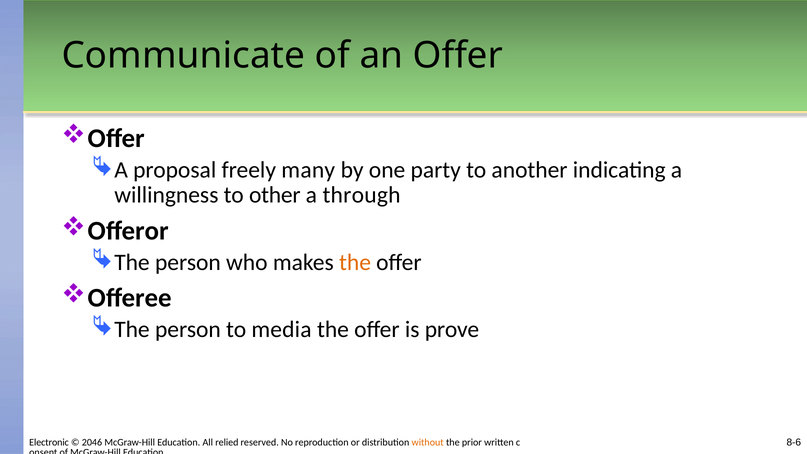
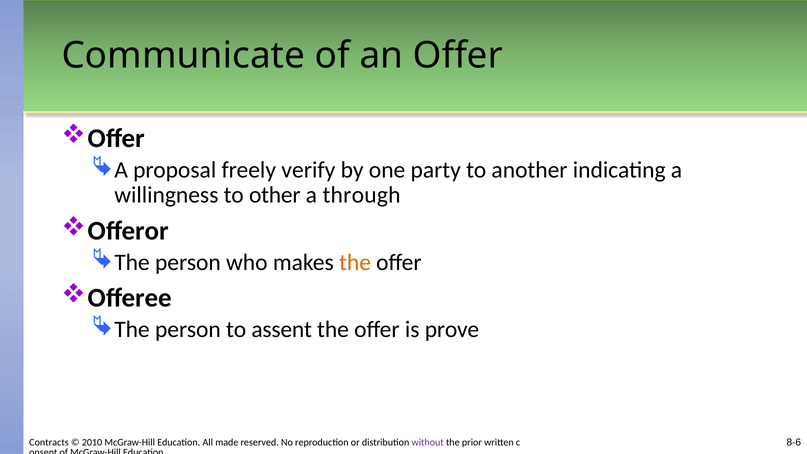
many: many -> verify
media: media -> assent
Electronic: Electronic -> Contracts
2046: 2046 -> 2010
relied: relied -> made
without colour: orange -> purple
